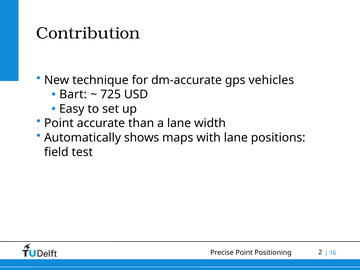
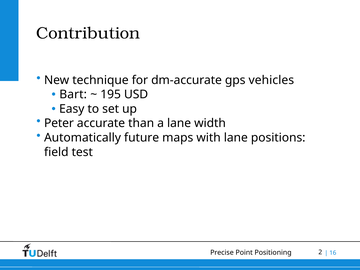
725: 725 -> 195
Point at (59, 123): Point -> Peter
shows: shows -> future
